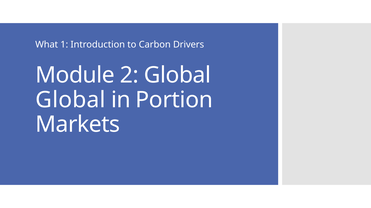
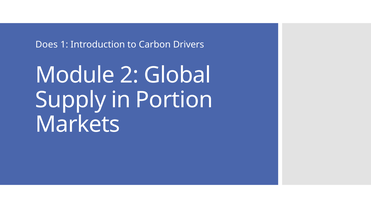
What: What -> Does
Global at (70, 100): Global -> Supply
